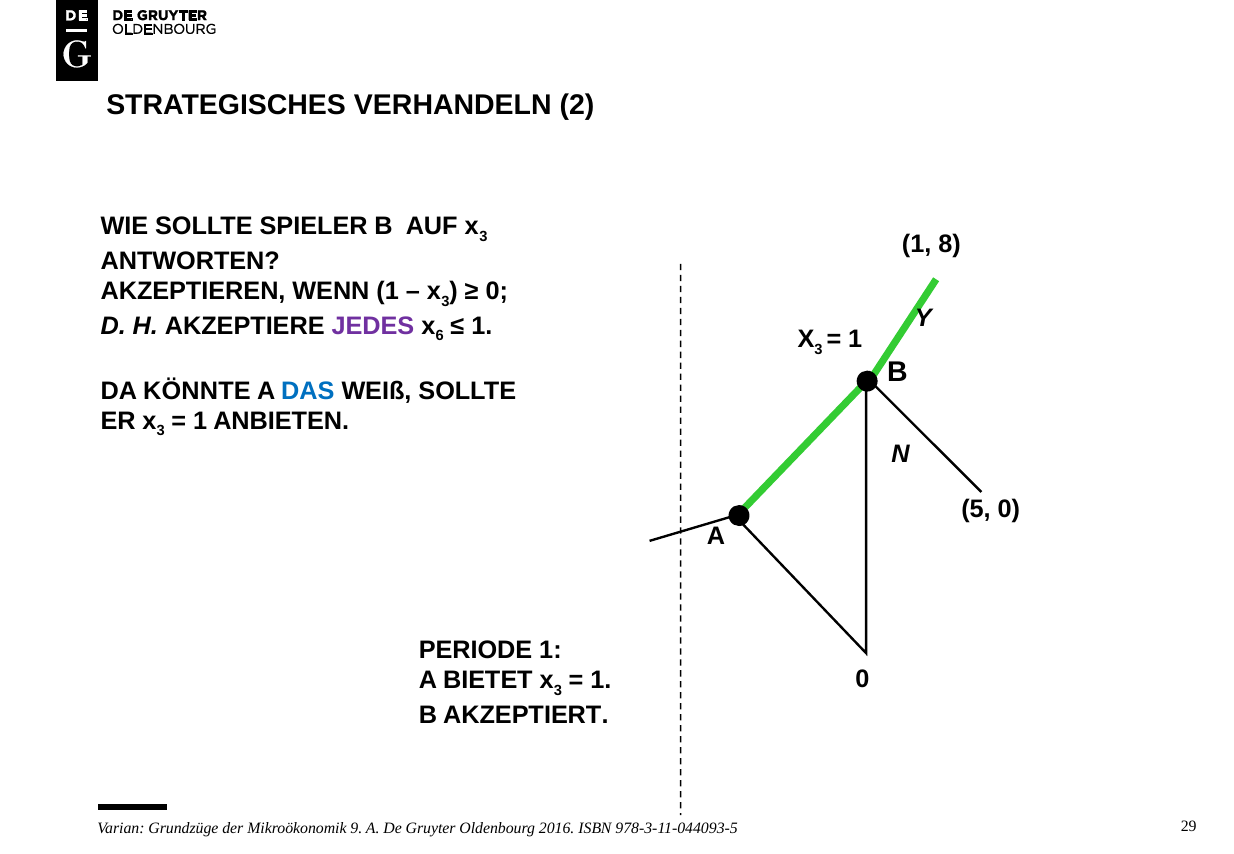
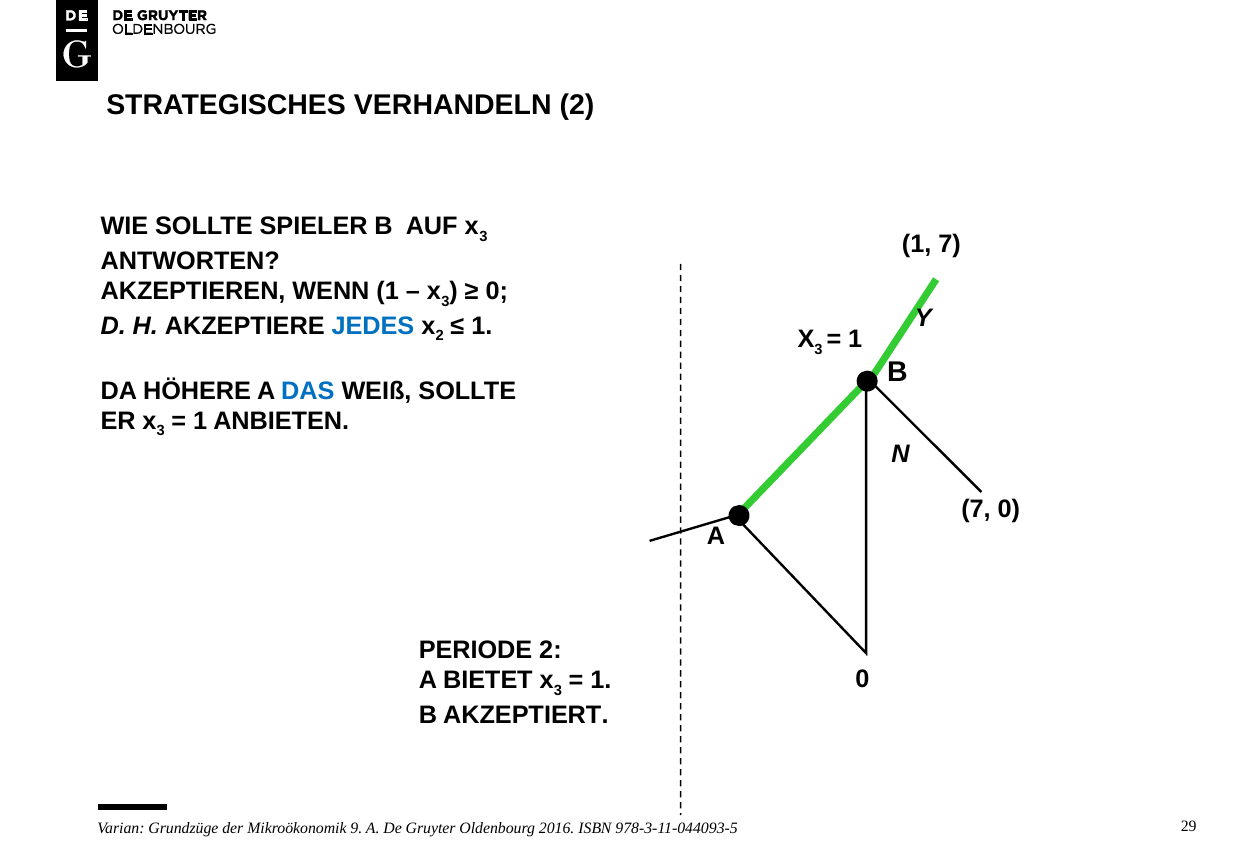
1 8: 8 -> 7
JEDES colour: purple -> blue
6 at (440, 336): 6 -> 2
KÖNNTE: KÖNNTE -> HÖHERE
5 at (976, 509): 5 -> 7
PERIODE 1: 1 -> 2
